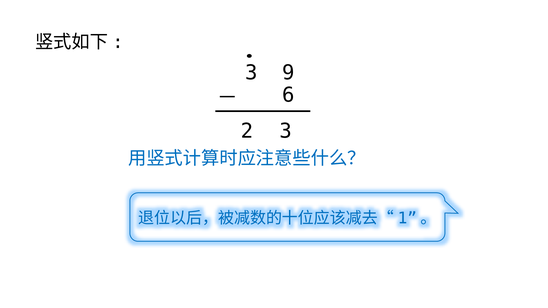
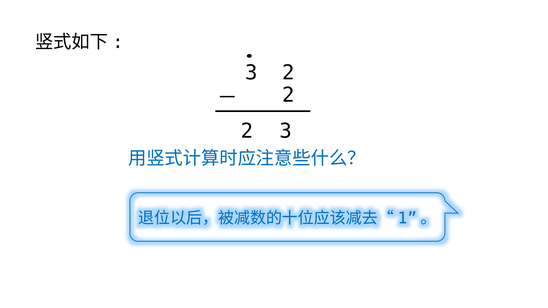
9 at (288, 73): 9 -> 2
6 at (288, 95): 6 -> 2
